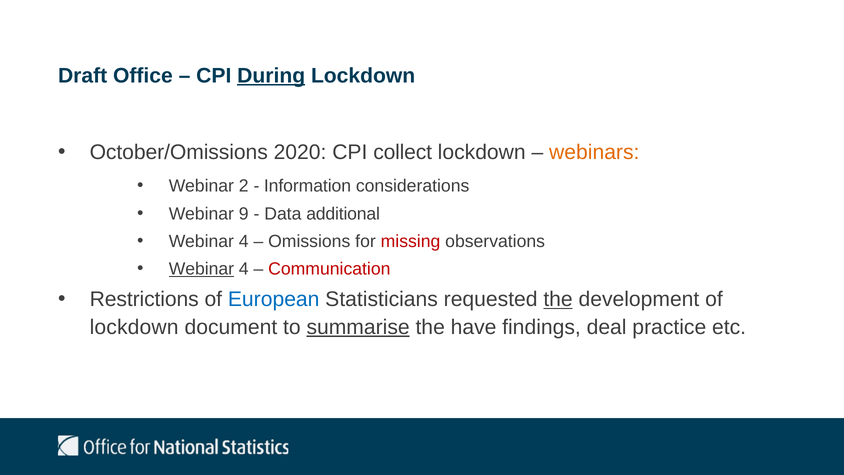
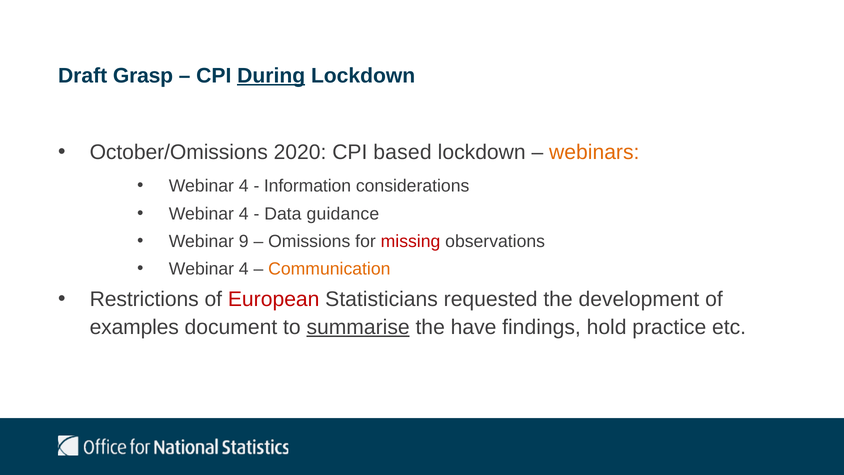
Office: Office -> Grasp
collect: collect -> based
2 at (244, 186): 2 -> 4
9 at (244, 214): 9 -> 4
additional: additional -> guidance
4 at (244, 241): 4 -> 9
Webinar at (201, 269) underline: present -> none
Communication colour: red -> orange
European colour: blue -> red
the at (558, 299) underline: present -> none
lockdown at (134, 327): lockdown -> examples
deal: deal -> hold
